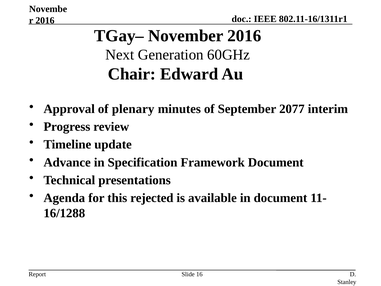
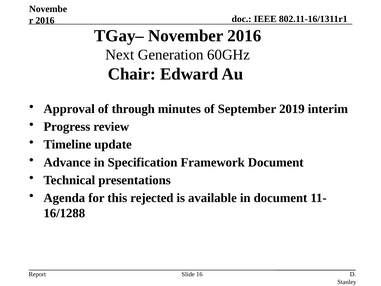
plenary: plenary -> through
2077: 2077 -> 2019
